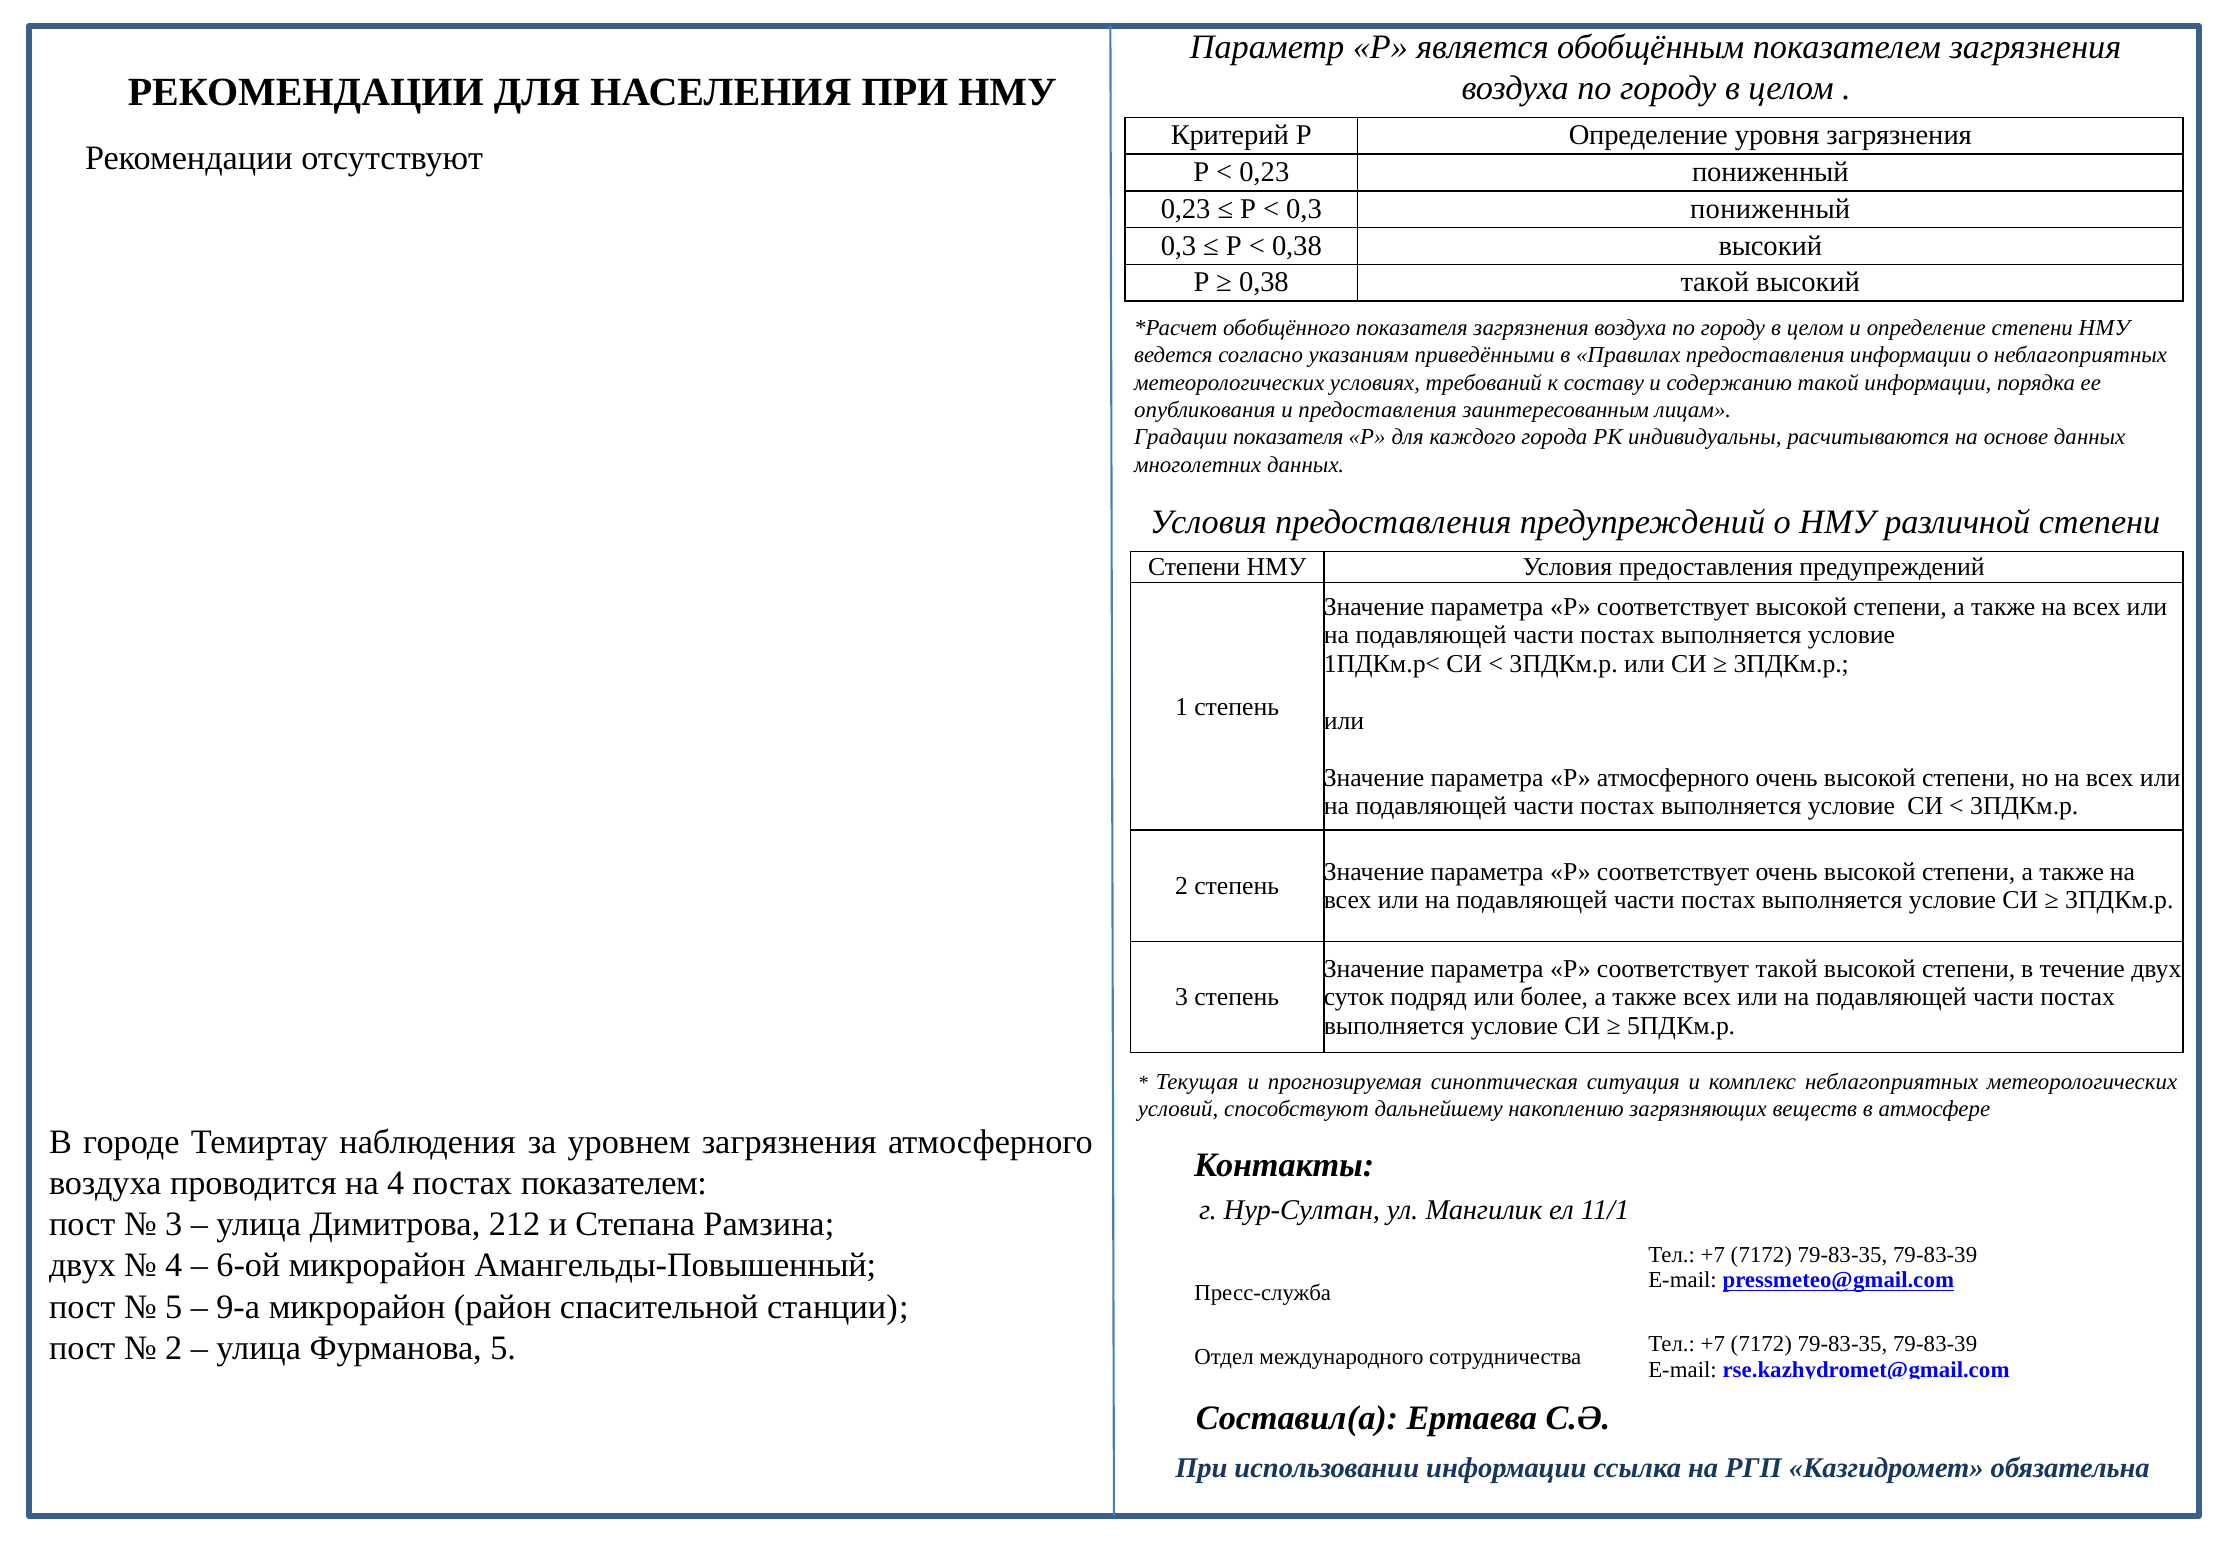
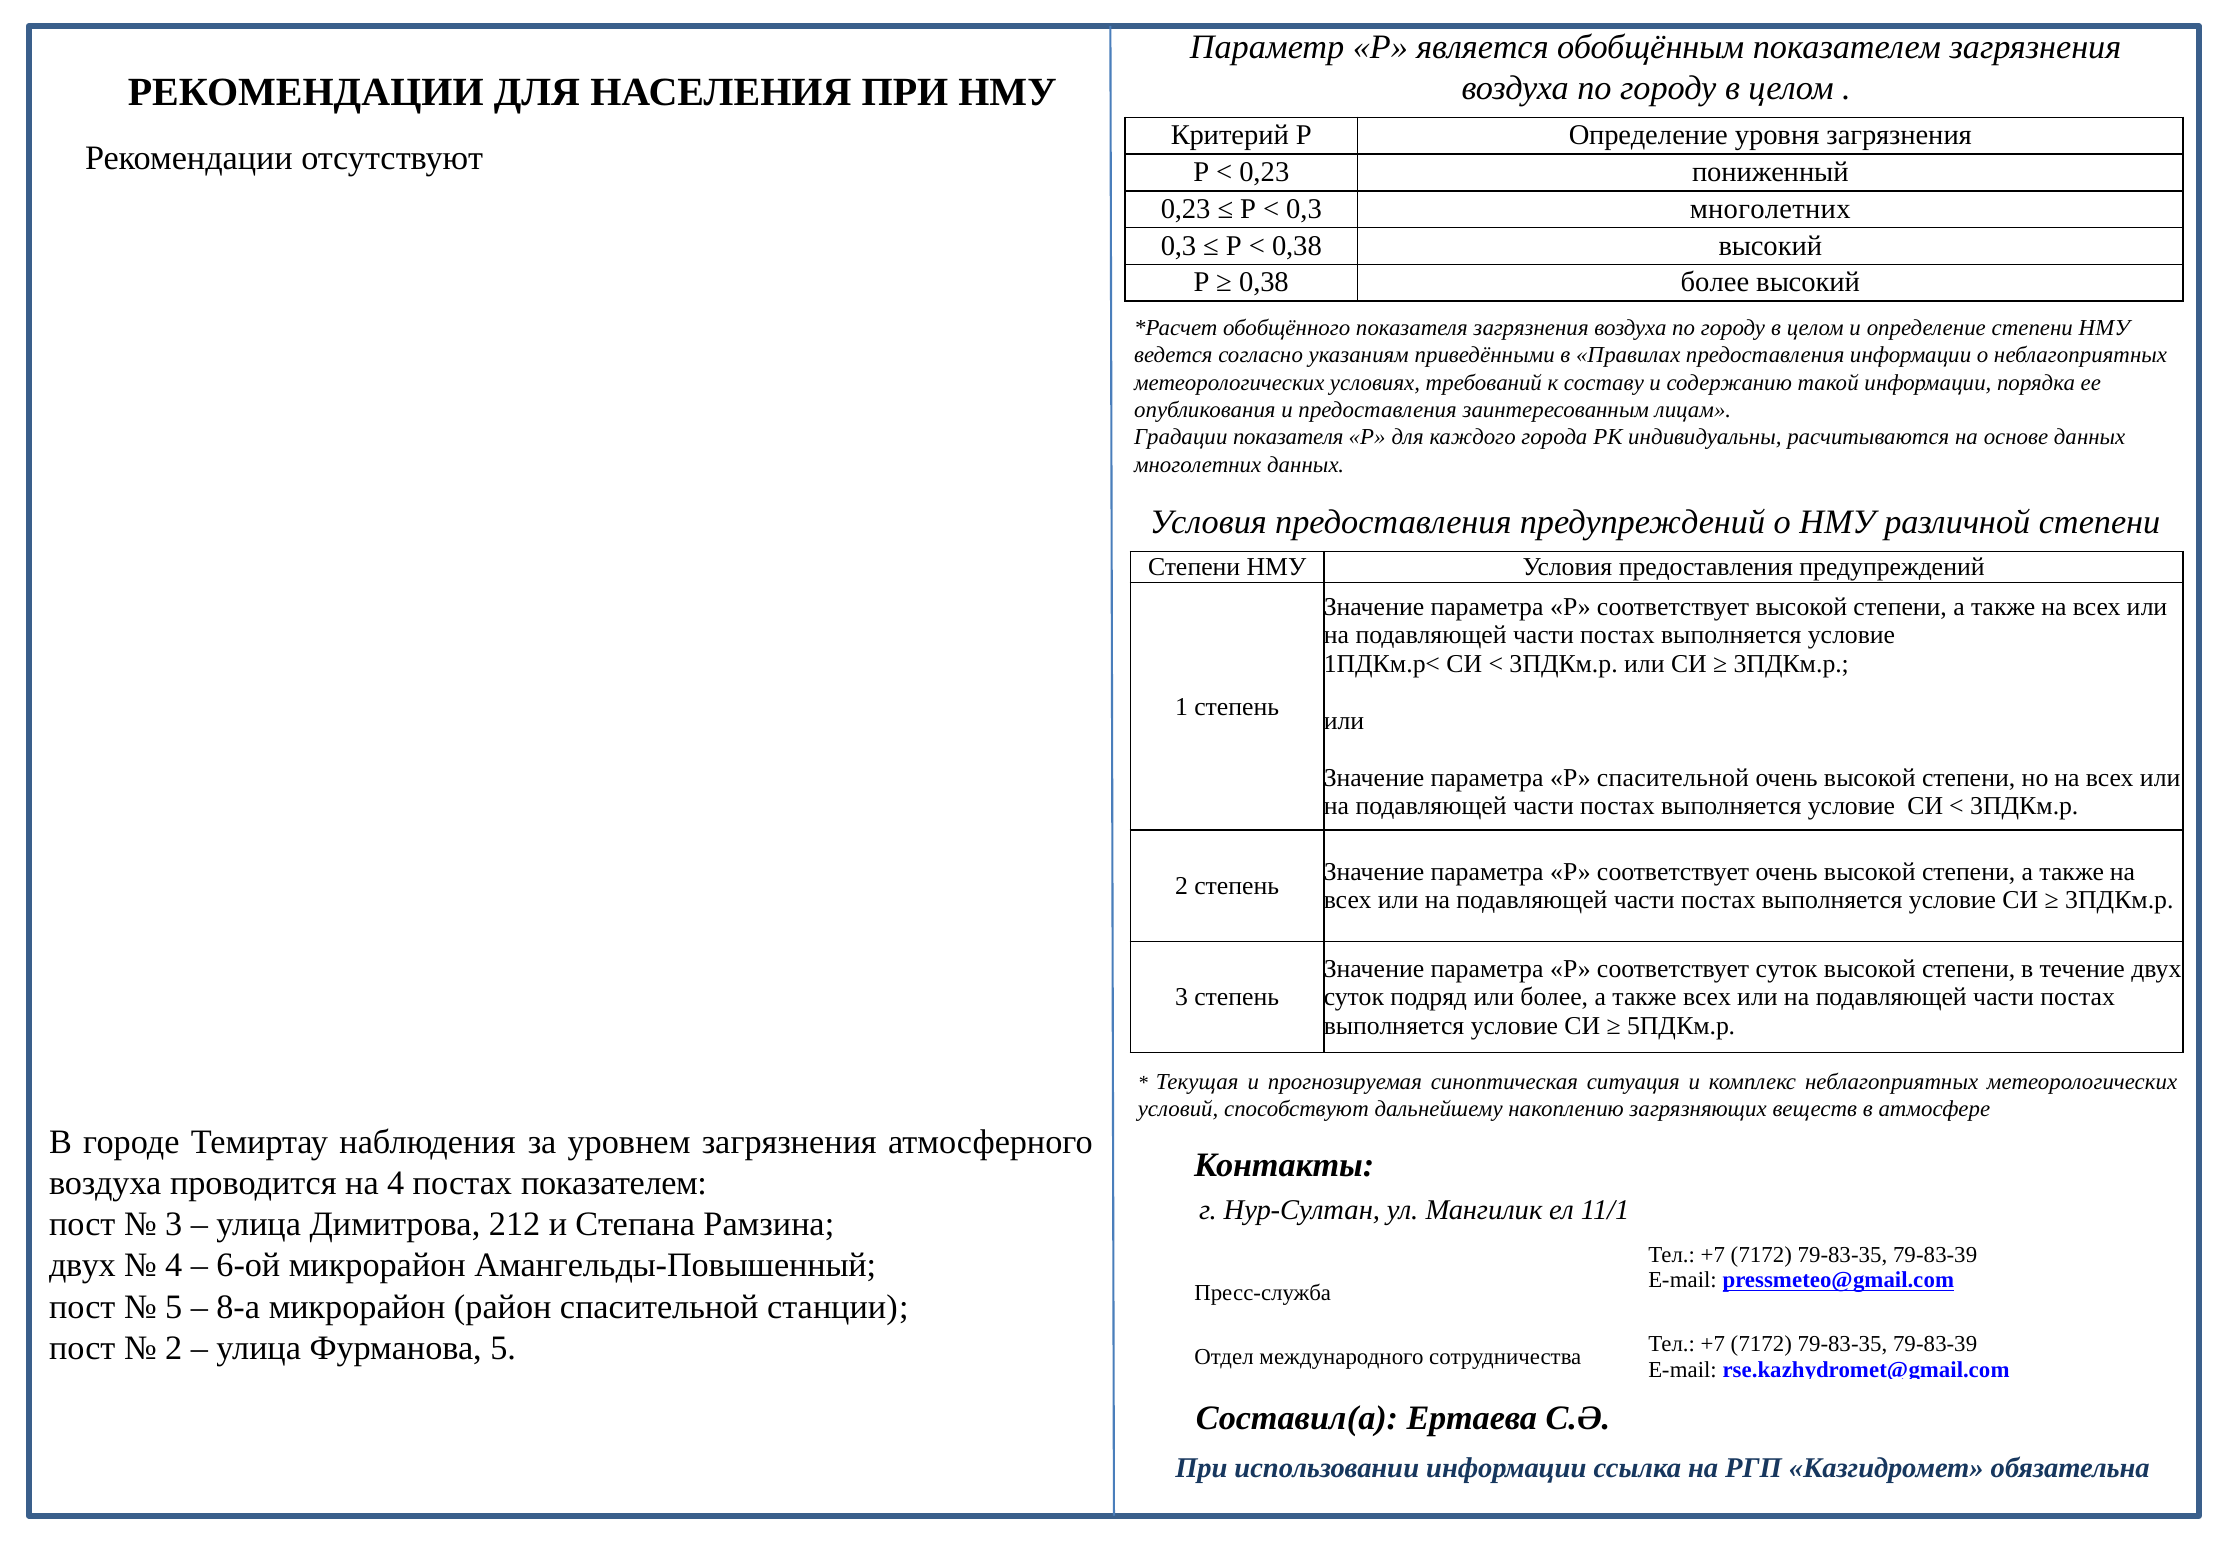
0,3 пониженный: пониженный -> многолетних
0,38 такой: такой -> более
Р атмосферного: атмосферного -> спасительной
соответствует такой: такой -> суток
9-а: 9-а -> 8-а
